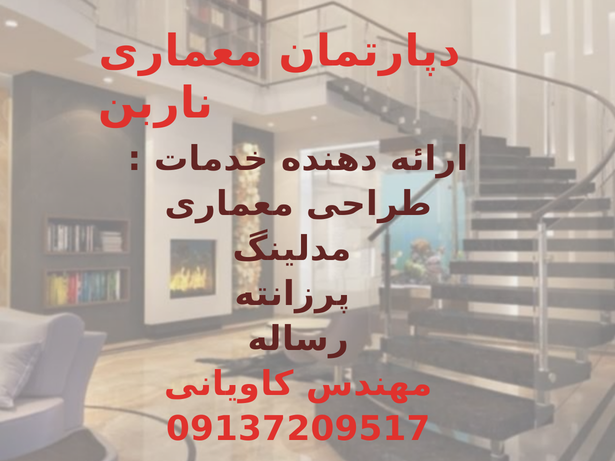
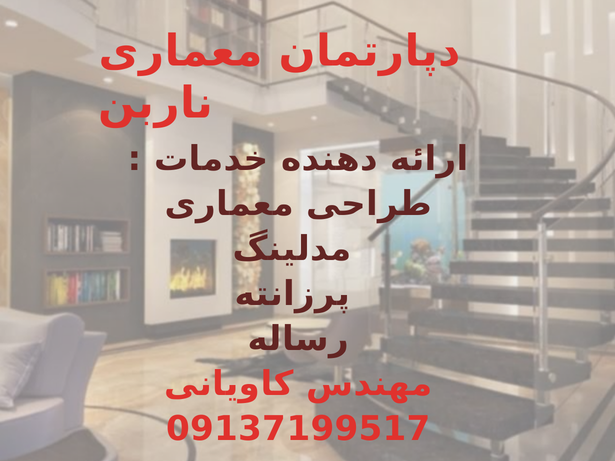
09137209517: 09137209517 -> 09137199517
